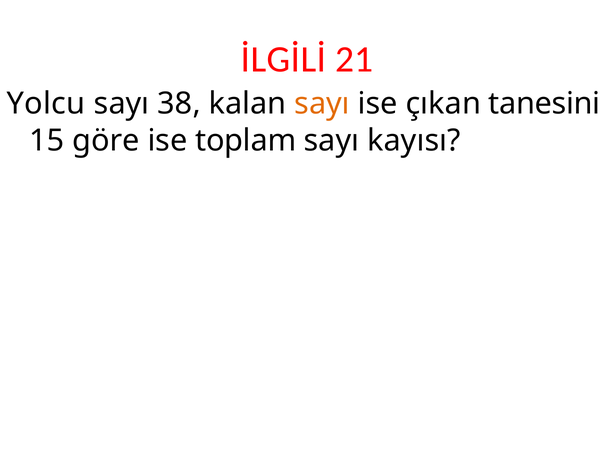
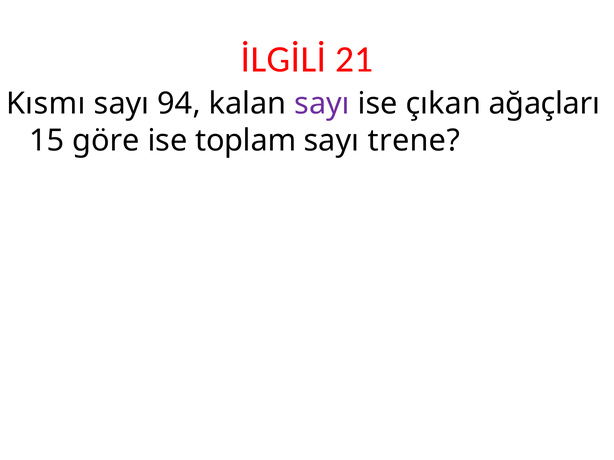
Yolcu: Yolcu -> Kısmı
38: 38 -> 94
sayı at (322, 104) colour: orange -> purple
tanesini: tanesini -> ağaçları
kayısı: kayısı -> trene
